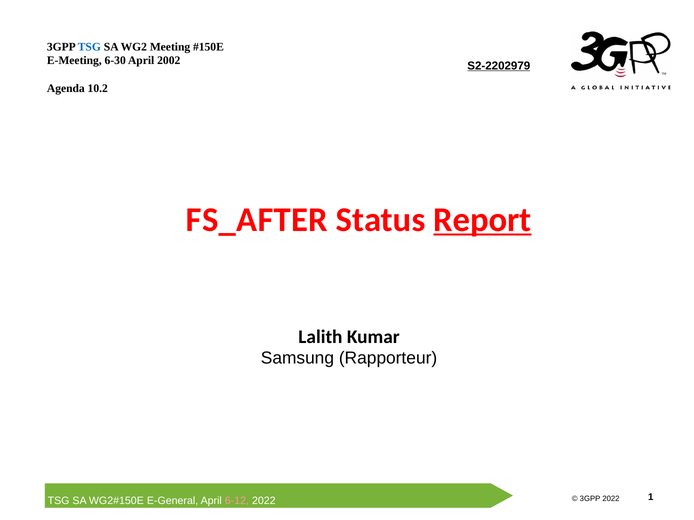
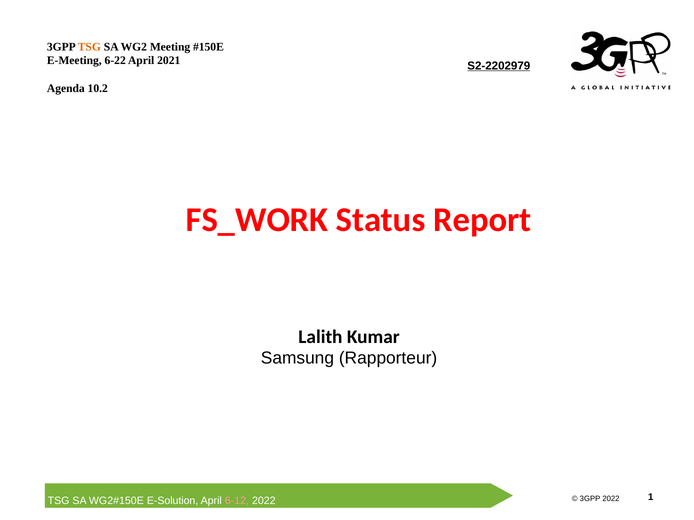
TSG at (89, 47) colour: blue -> orange
6-30: 6-30 -> 6-22
2002: 2002 -> 2021
FS_AFTER: FS_AFTER -> FS_WORK
Report underline: present -> none
E-General: E-General -> E-Solution
